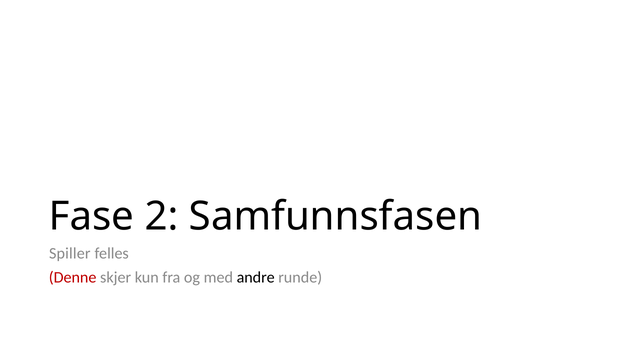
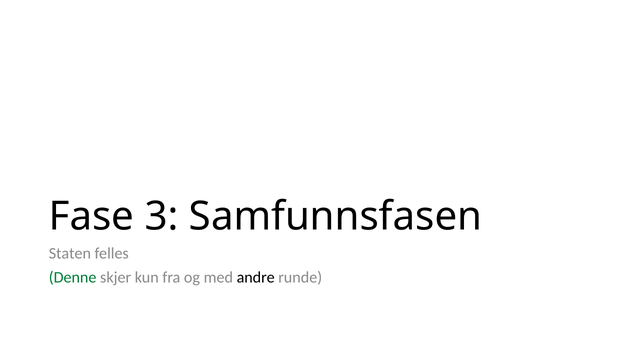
2: 2 -> 3
Spiller: Spiller -> Staten
Denne colour: red -> green
